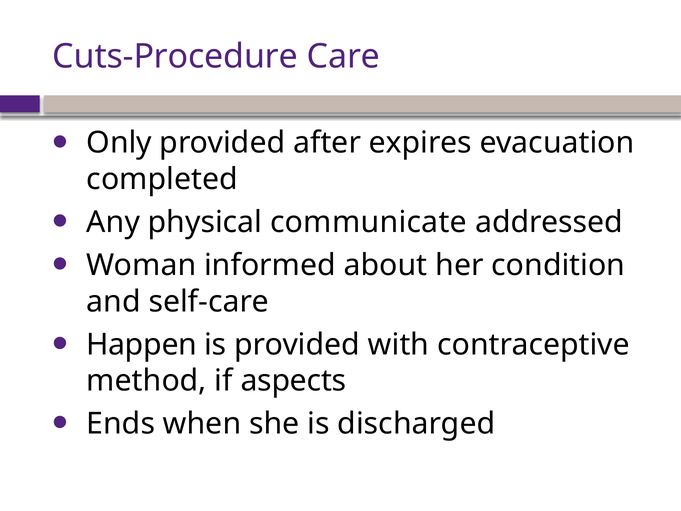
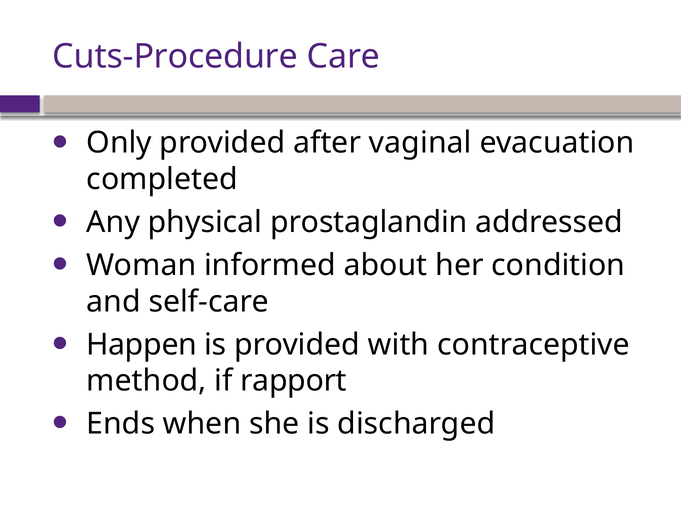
expires: expires -> vaginal
communicate: communicate -> prostaglandin
aspects: aspects -> rapport
